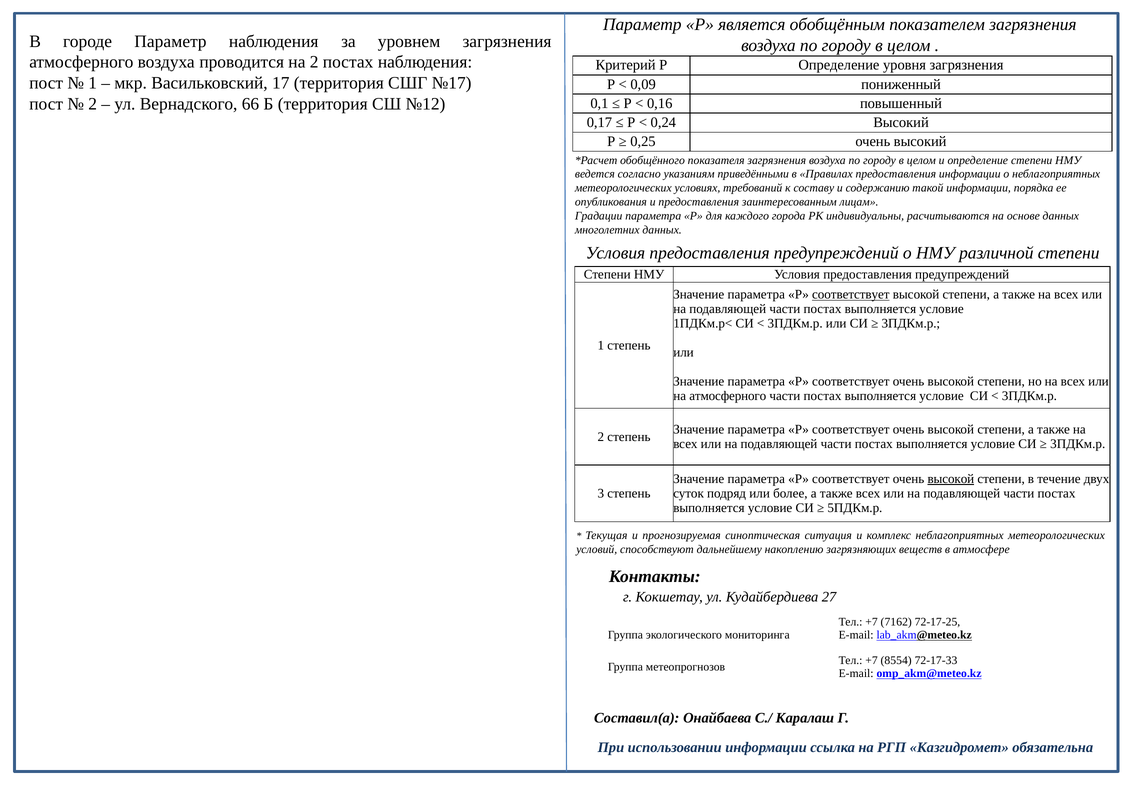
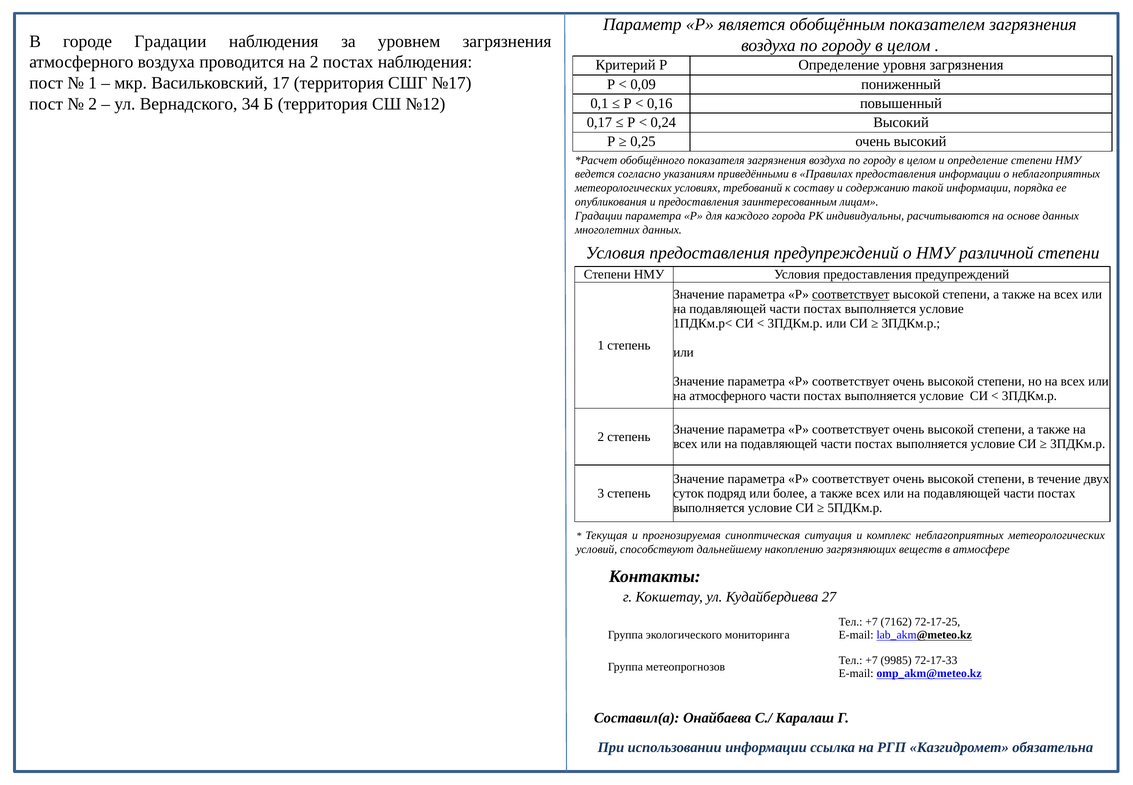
городе Параметр: Параметр -> Градации
66: 66 -> 34
высокой at (951, 479) underline: present -> none
8554: 8554 -> 9985
